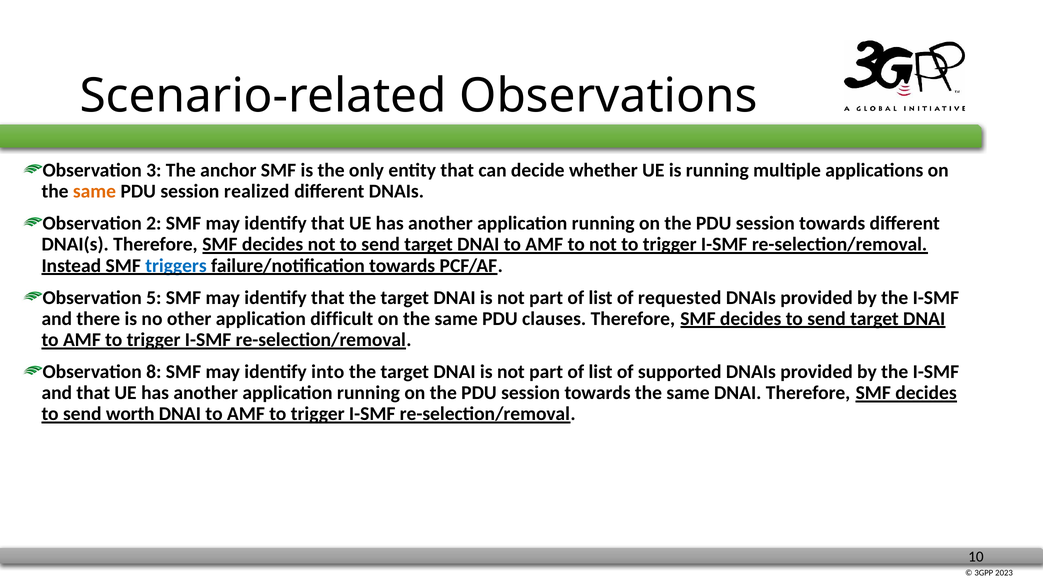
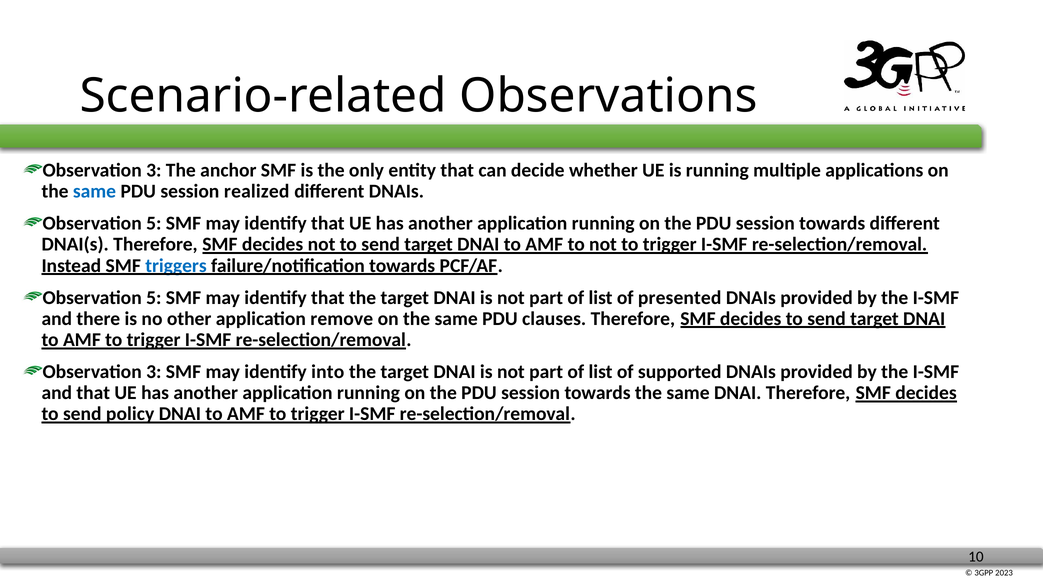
same at (94, 192) colour: orange -> blue
2 at (154, 224): 2 -> 5
requested: requested -> presented
difficult: difficult -> remove
8 at (154, 372): 8 -> 3
worth: worth -> policy
